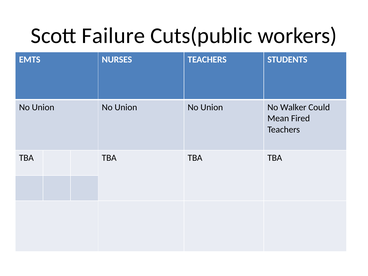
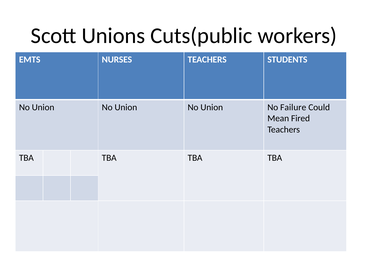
Failure: Failure -> Unions
Walker: Walker -> Failure
